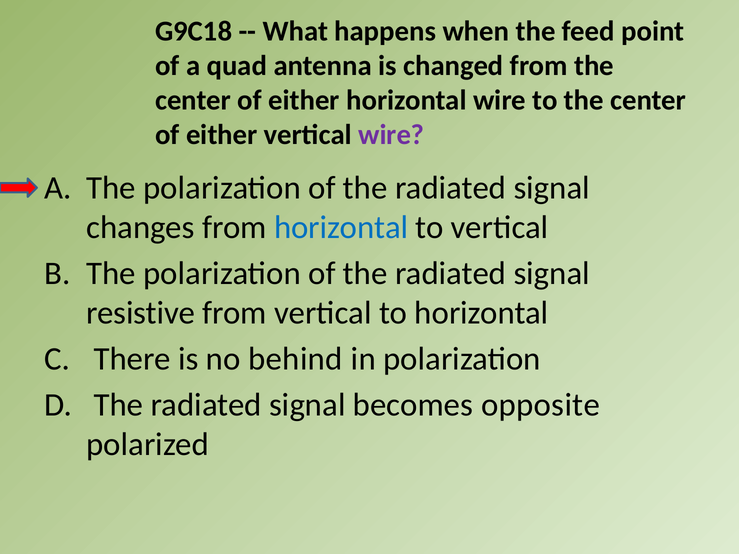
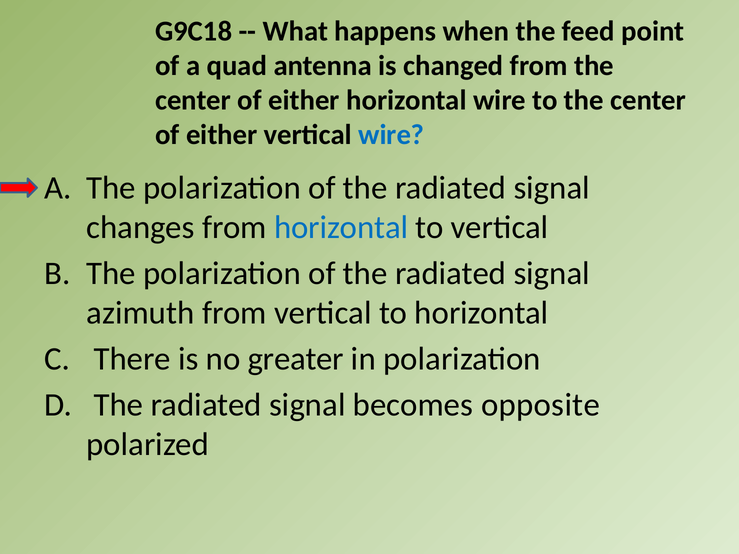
wire at (391, 135) colour: purple -> blue
resistive: resistive -> azimuth
behind: behind -> greater
